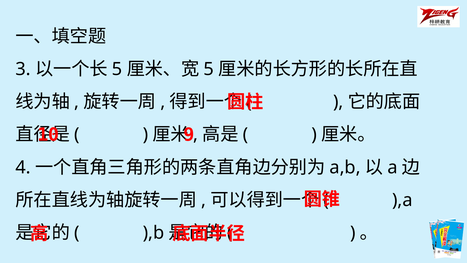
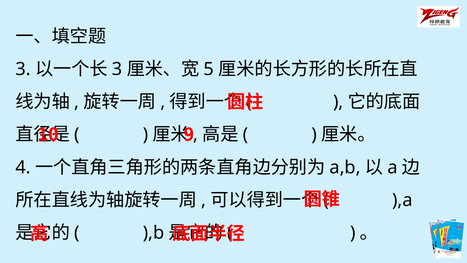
5 at (117, 69): 5 -> 3
